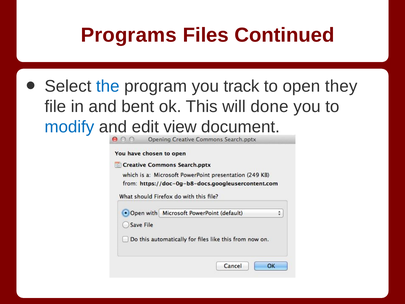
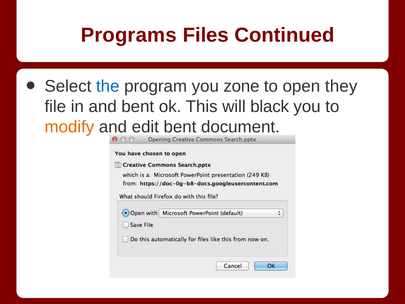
track: track -> zone
done: done -> black
modify colour: blue -> orange
edit view: view -> bent
